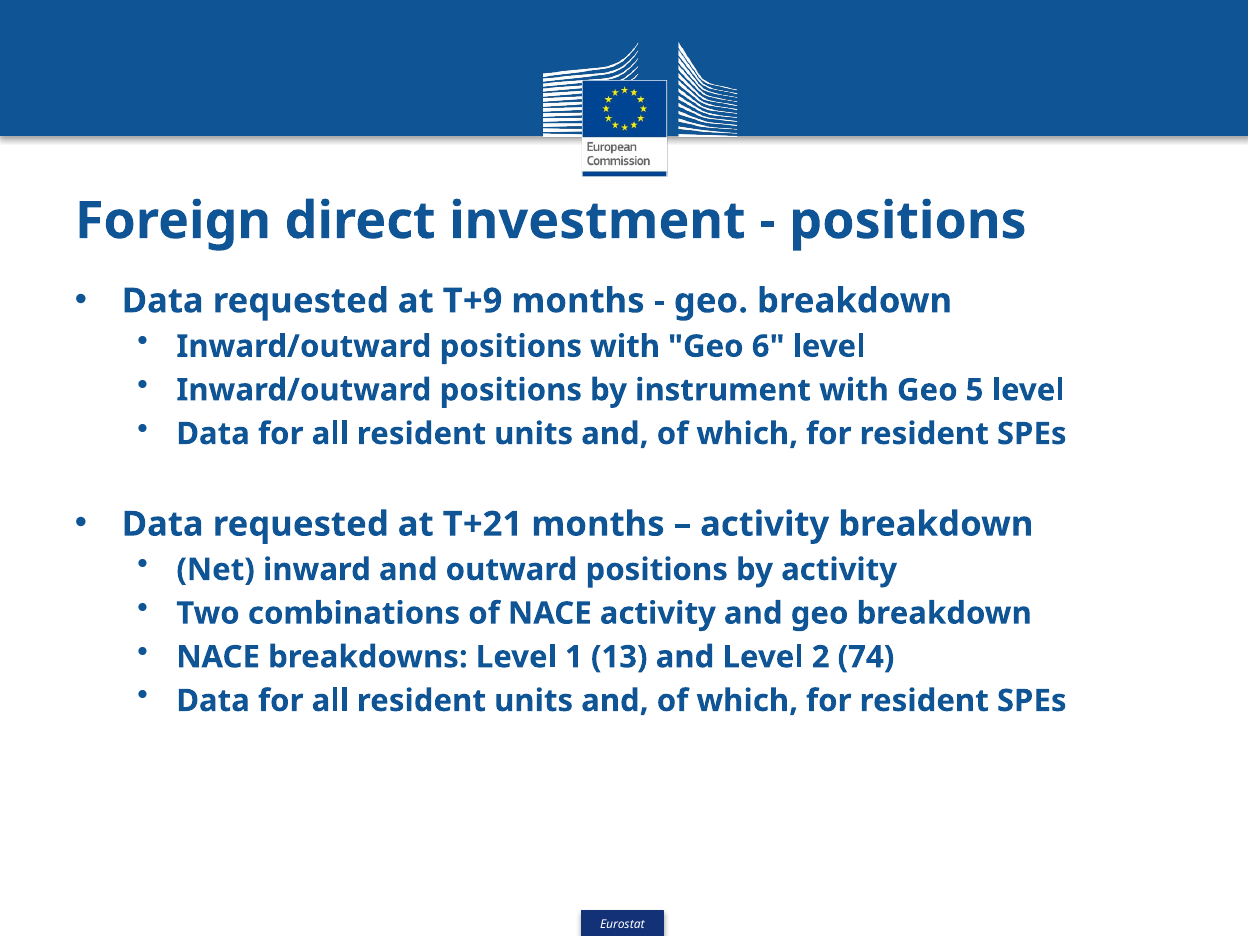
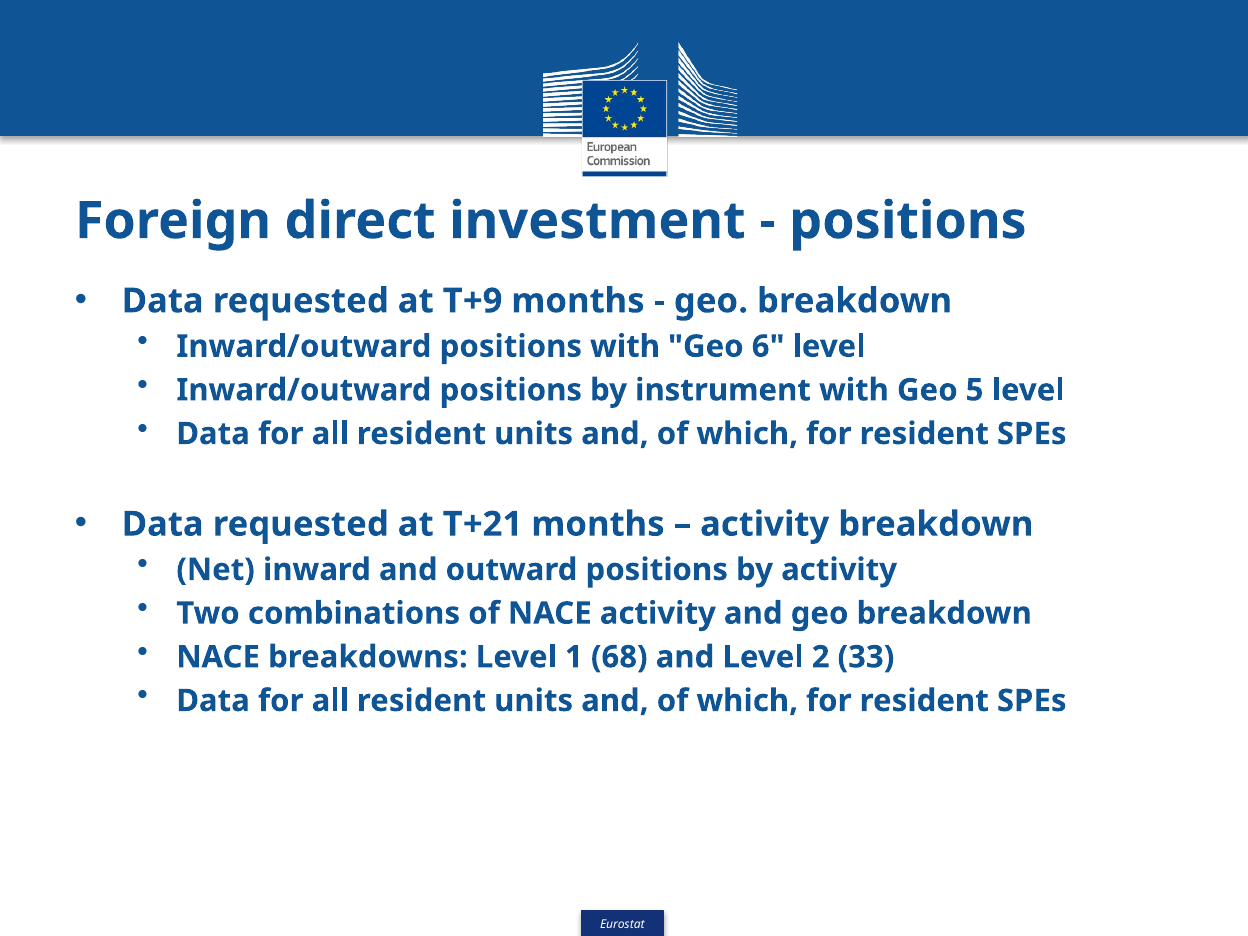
13: 13 -> 68
74: 74 -> 33
